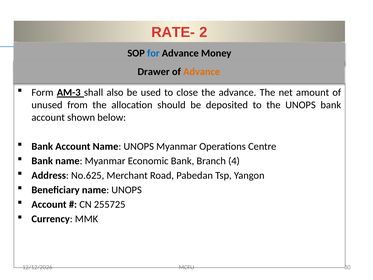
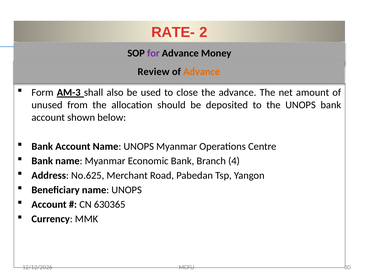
for colour: blue -> purple
Drawer: Drawer -> Review
255725: 255725 -> 630365
